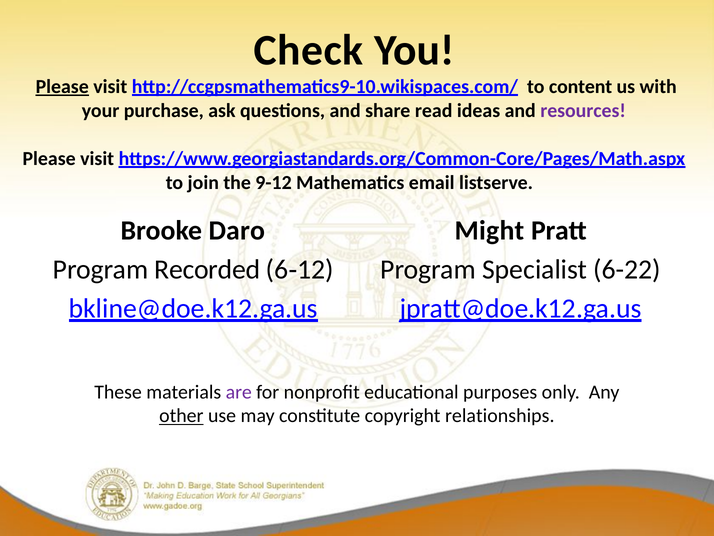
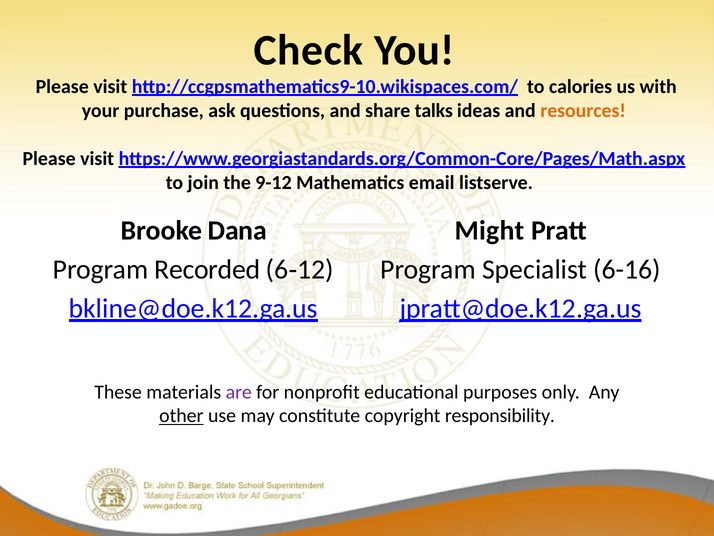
Please at (62, 87) underline: present -> none
content: content -> calories
read: read -> talks
resources colour: purple -> orange
Daro: Daro -> Dana
6-22: 6-22 -> 6-16
relationships: relationships -> responsibility
